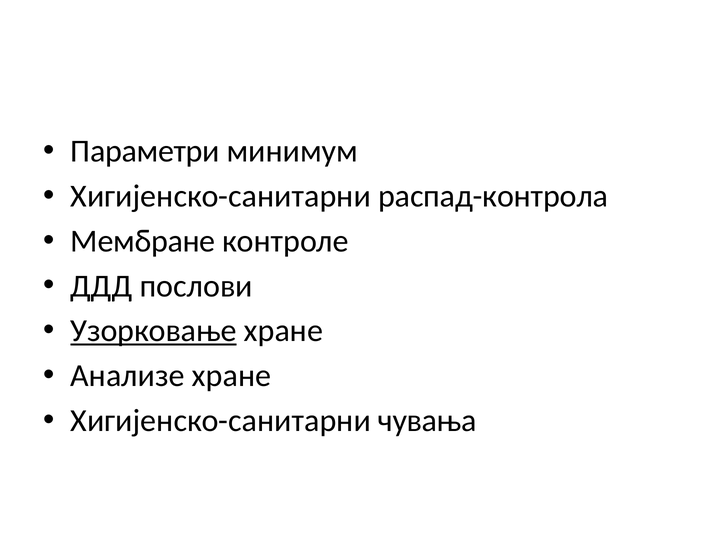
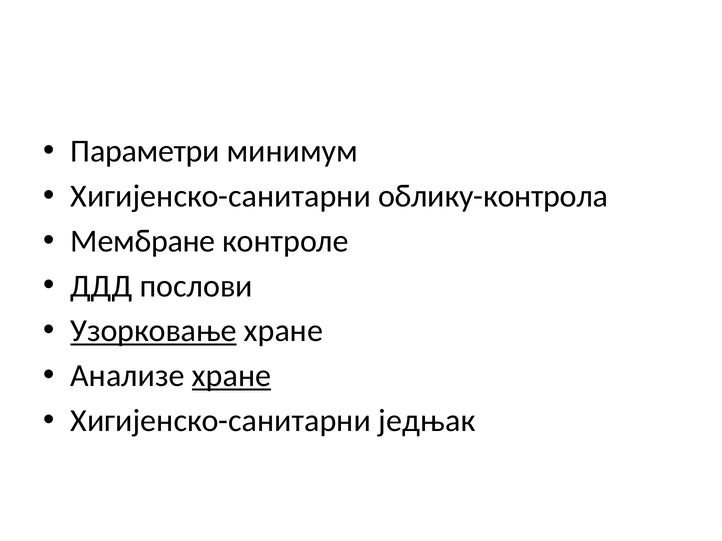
распад-контрола: распад-контрола -> облику-контрола
хране at (232, 376) underline: none -> present
чувања: чувања -> једњак
